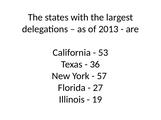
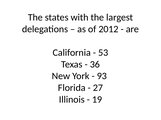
2013: 2013 -> 2012
57: 57 -> 93
